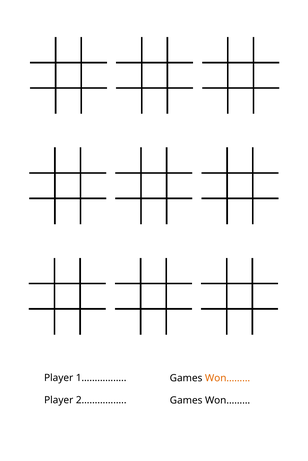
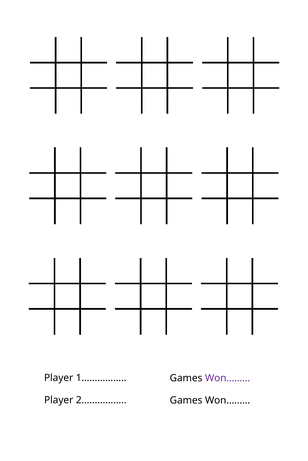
Won……… at (228, 379) colour: orange -> purple
